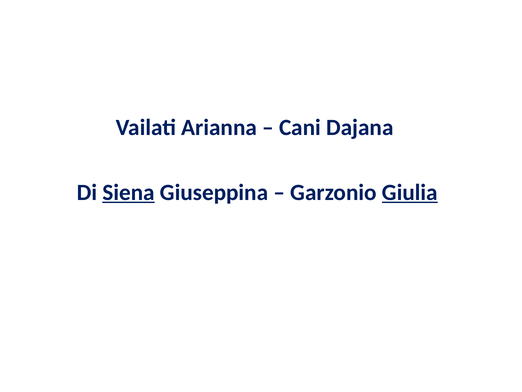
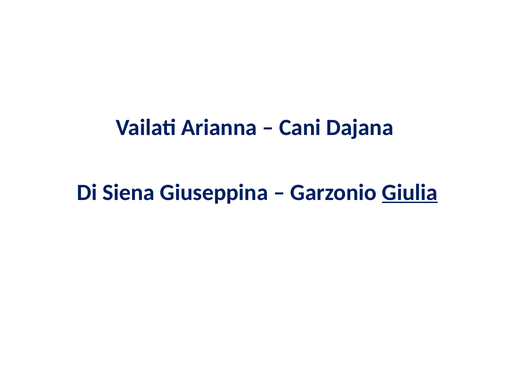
Siena underline: present -> none
